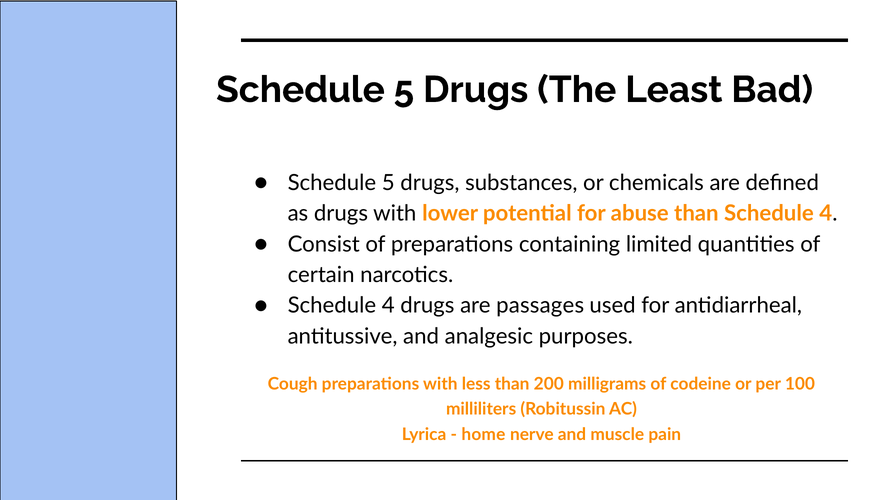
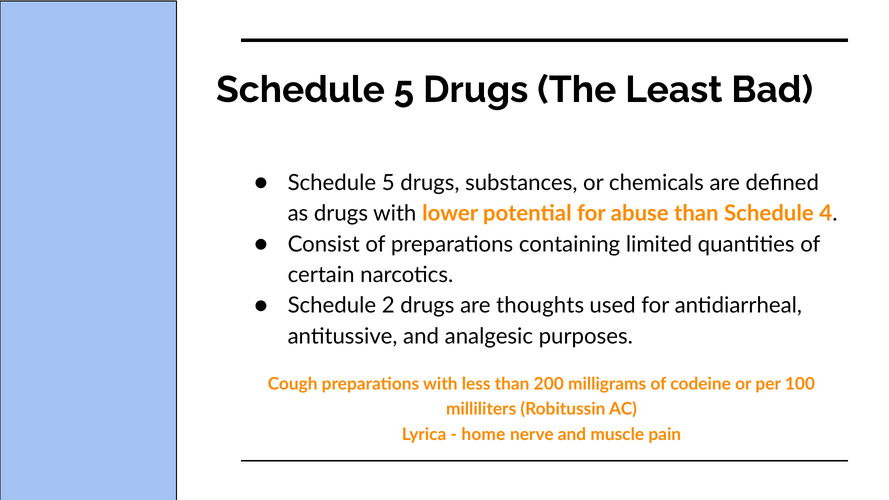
4 at (388, 306): 4 -> 2
passages: passages -> thoughts
